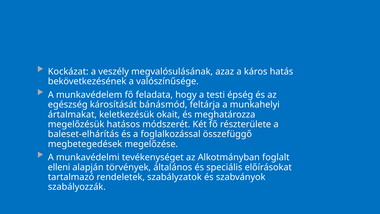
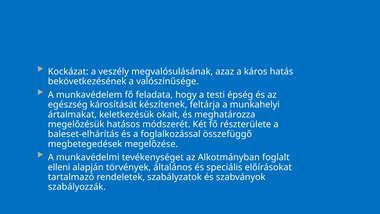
bánásmód: bánásmód -> készítenek
